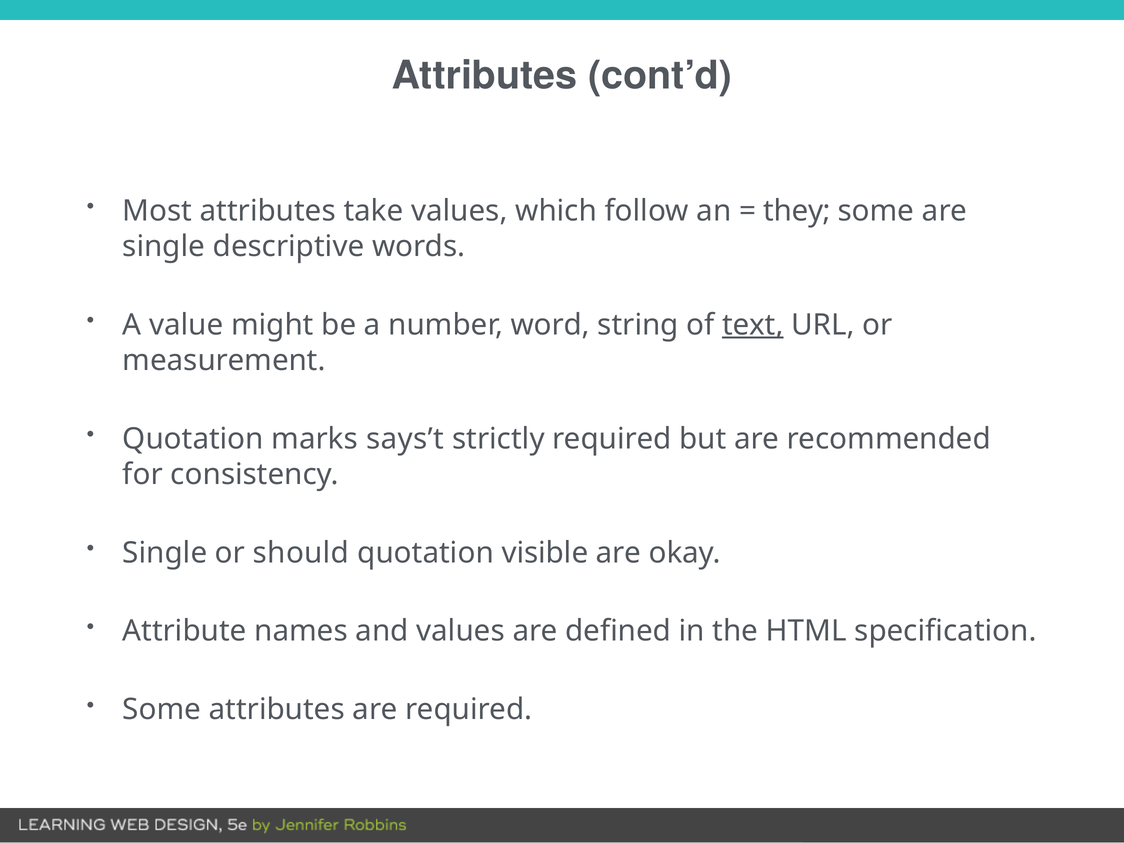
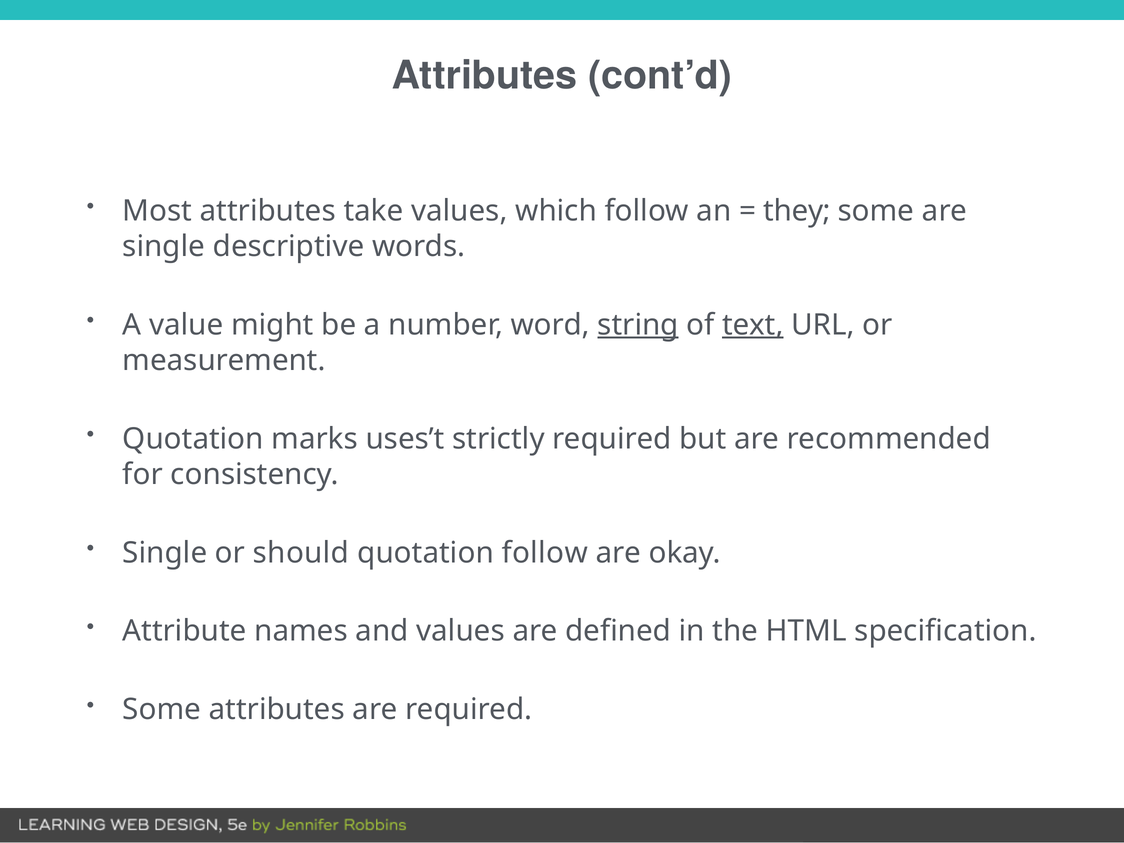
string underline: none -> present
says’t: says’t -> uses’t
quotation visible: visible -> follow
